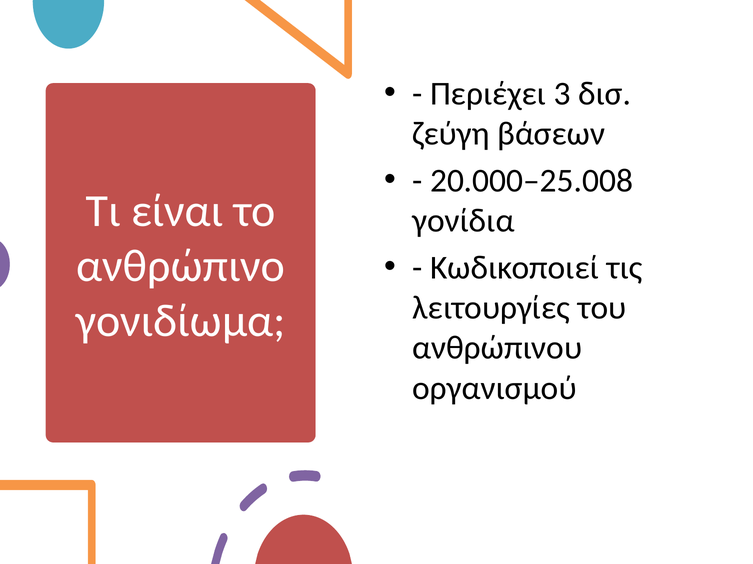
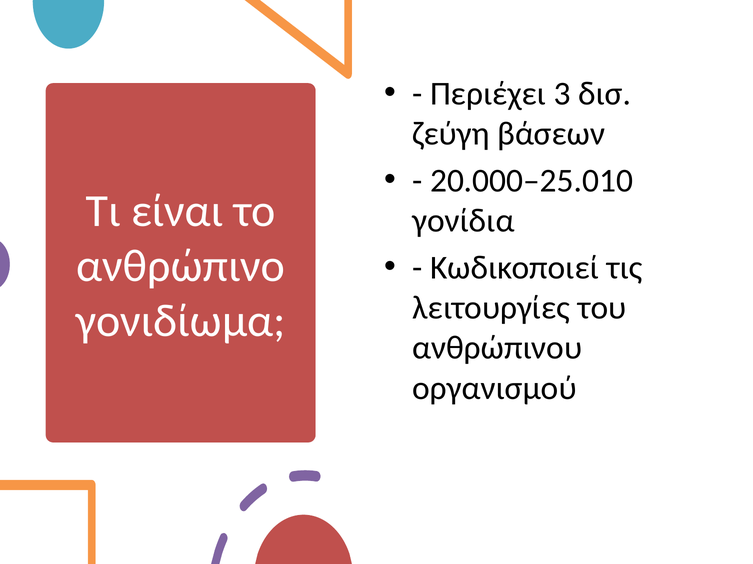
20.000–25.008: 20.000–25.008 -> 20.000–25.010
